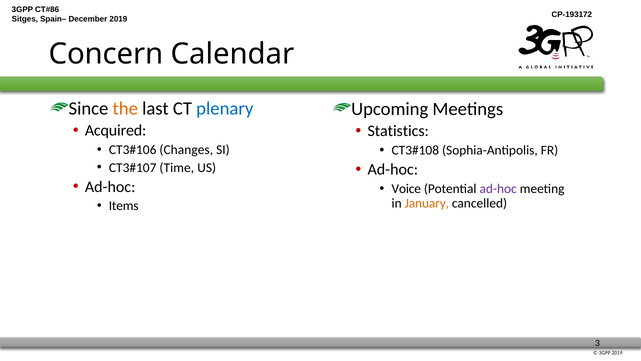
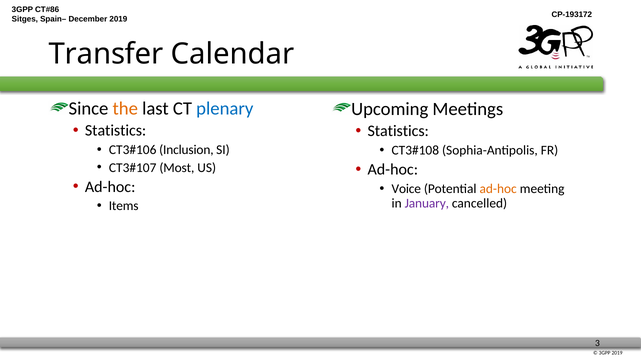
Concern: Concern -> Transfer
Acquired at (116, 130): Acquired -> Statistics
Changes: Changes -> Inclusion
Time: Time -> Most
ad-hoc at (498, 188) colour: purple -> orange
January colour: orange -> purple
